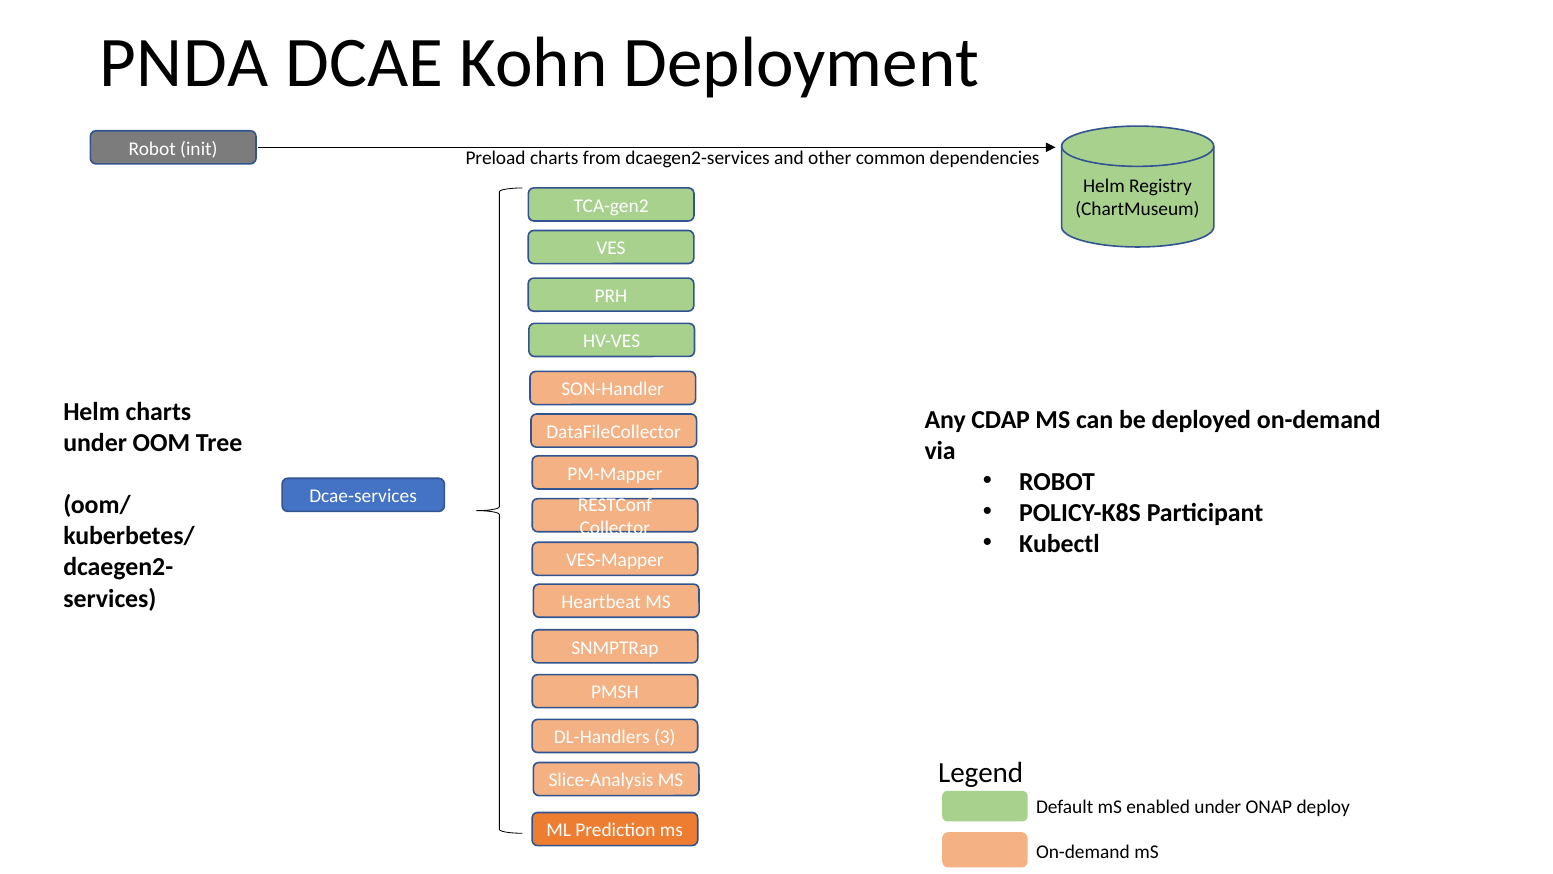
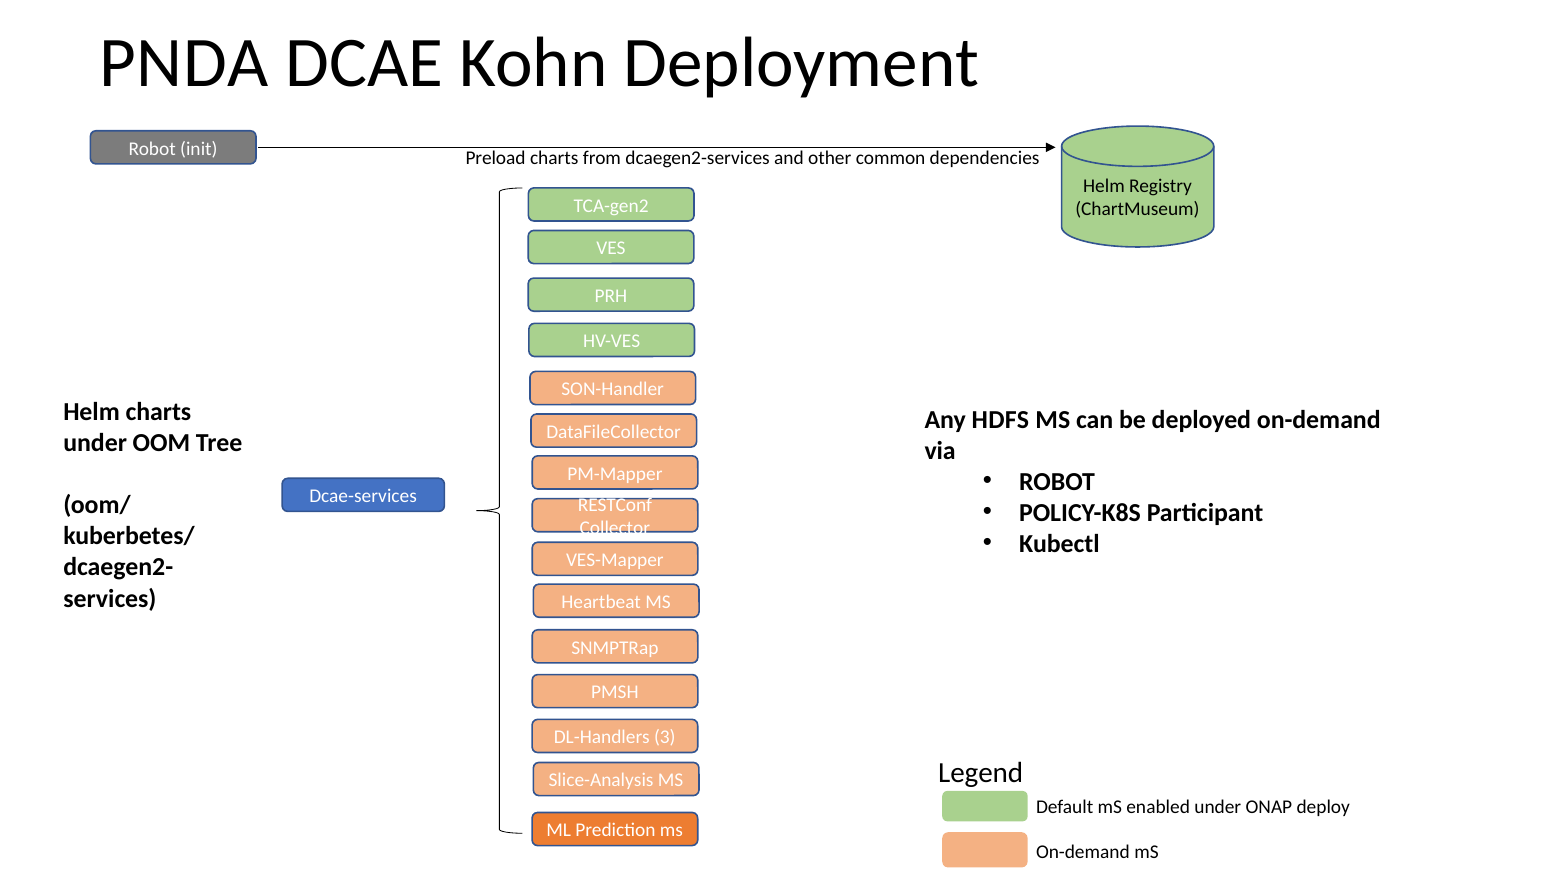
CDAP: CDAP -> HDFS
